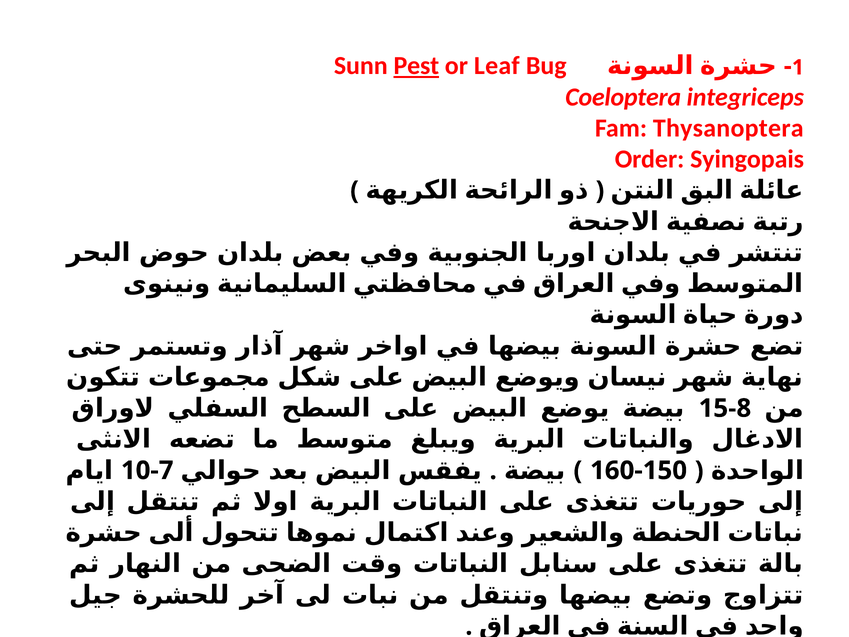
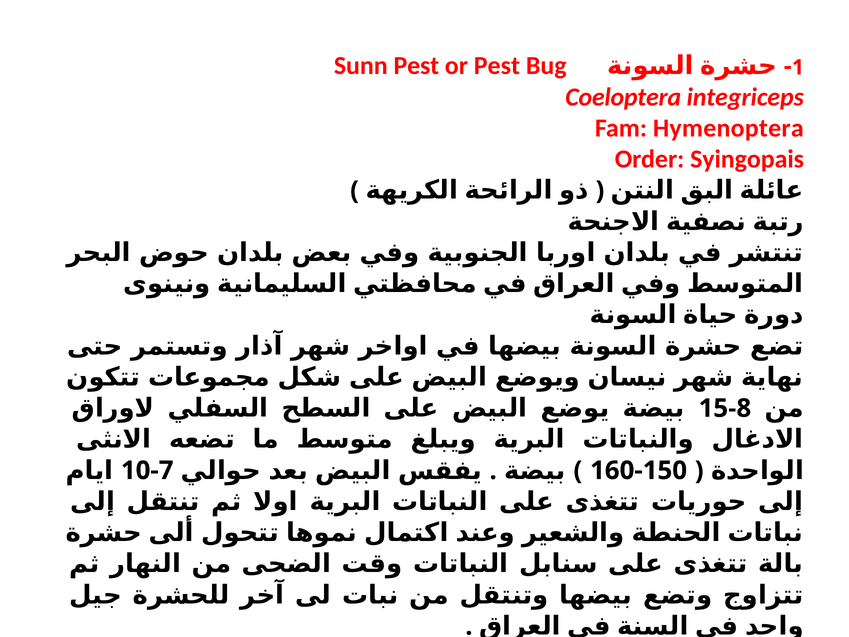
Pest at (416, 66) underline: present -> none
or Leaf: Leaf -> Pest
Thysanoptera: Thysanoptera -> Hymenoptera
